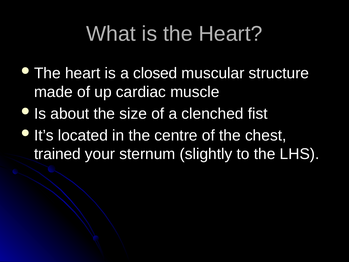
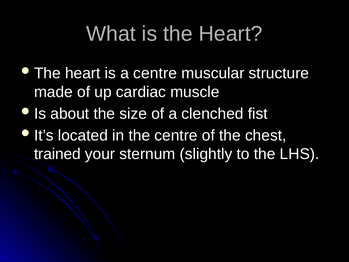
a closed: closed -> centre
